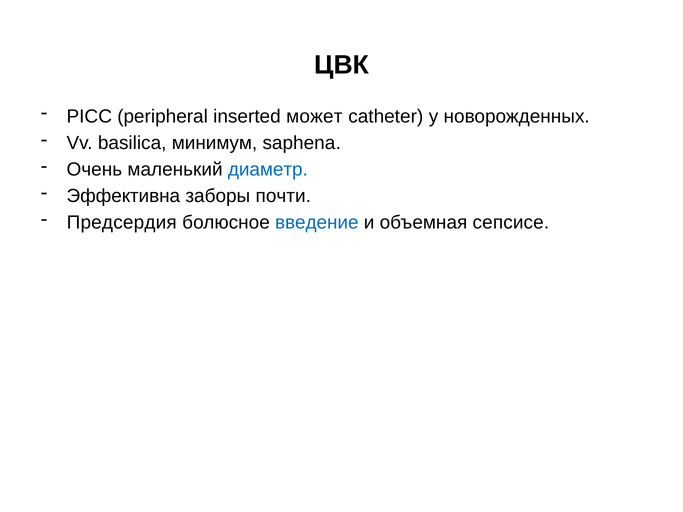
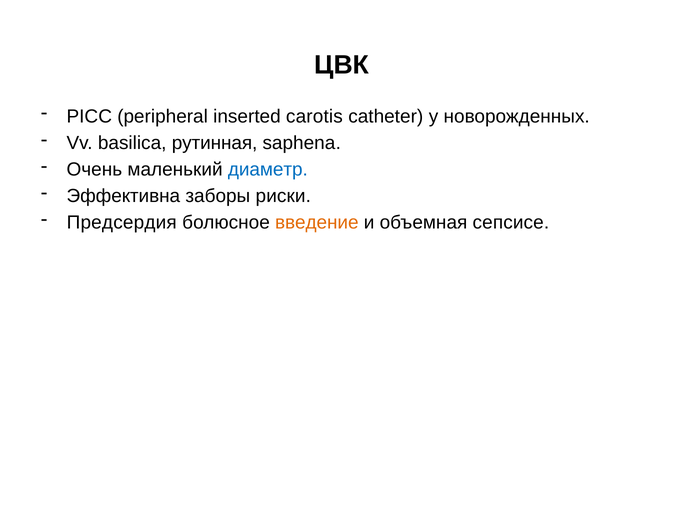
может: может -> carotis
минимум: минимум -> рутинная
почти: почти -> риски
введение colour: blue -> orange
